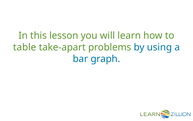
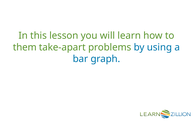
table: table -> them
